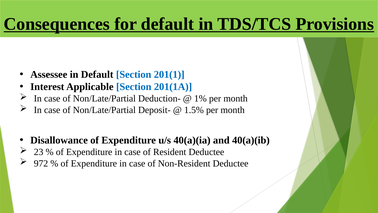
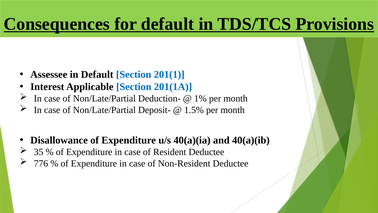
23: 23 -> 35
972: 972 -> 776
